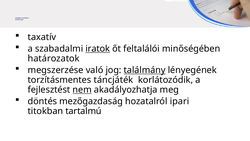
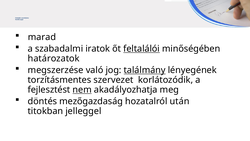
taxatív: taxatív -> marad
iratok underline: present -> none
feltalálói underline: none -> present
táncjáték: táncjáték -> szervezet
ipari: ipari -> után
tartalmú: tartalmú -> jelleggel
